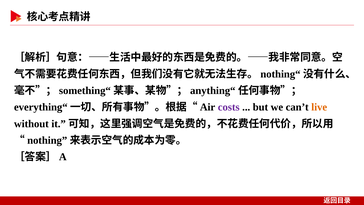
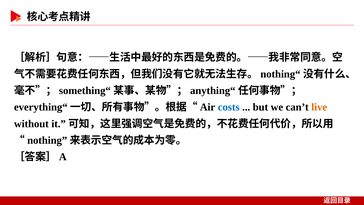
costs colour: purple -> blue
